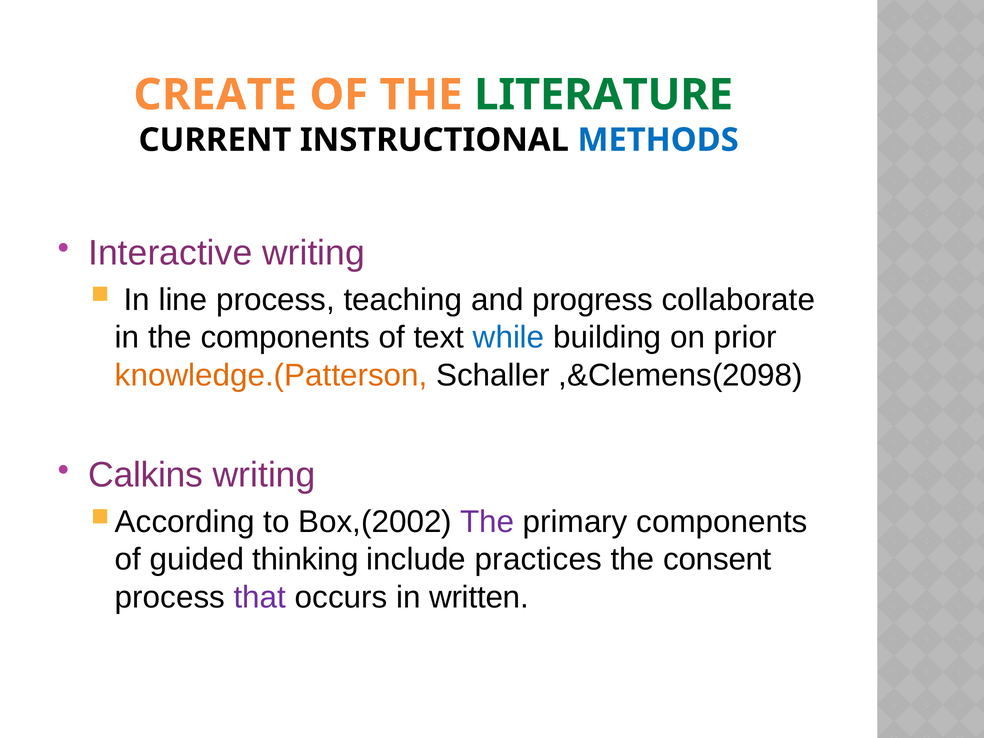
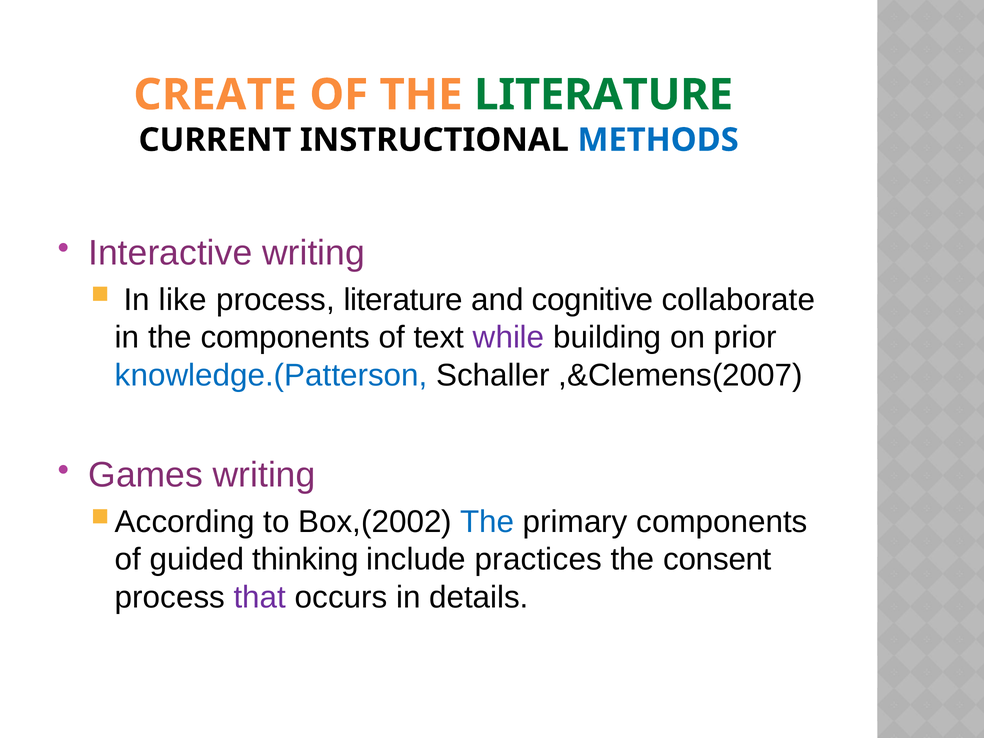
line: line -> like
process teaching: teaching -> literature
progress: progress -> cognitive
while colour: blue -> purple
knowledge.(Patterson colour: orange -> blue
,&Clemens(2098: ,&Clemens(2098 -> ,&Clemens(2007
Calkins: Calkins -> Games
The at (487, 522) colour: purple -> blue
written: written -> details
